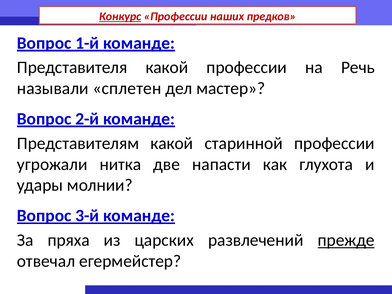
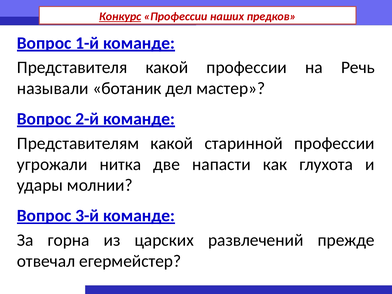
сплетен: сплетен -> ботаник
пряха: пряха -> горна
прежде underline: present -> none
